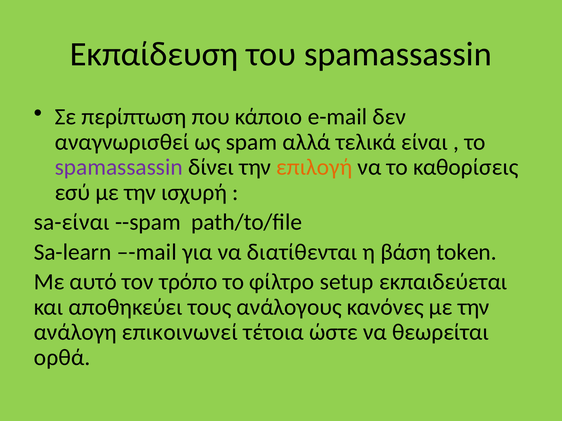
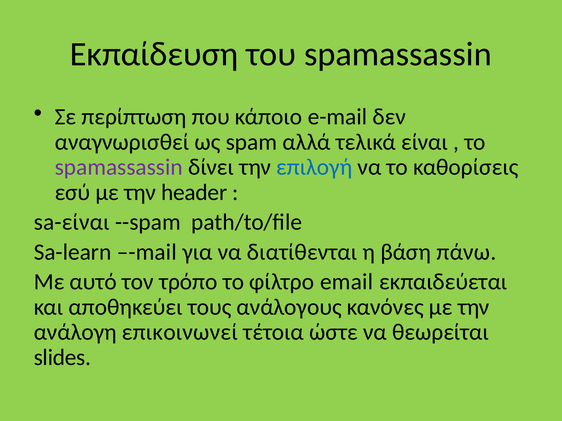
επιλογή colour: orange -> blue
ισχυρή: ισχυρή -> header
token: token -> πάνω
setup: setup -> email
ορθά: ορθά -> slides
